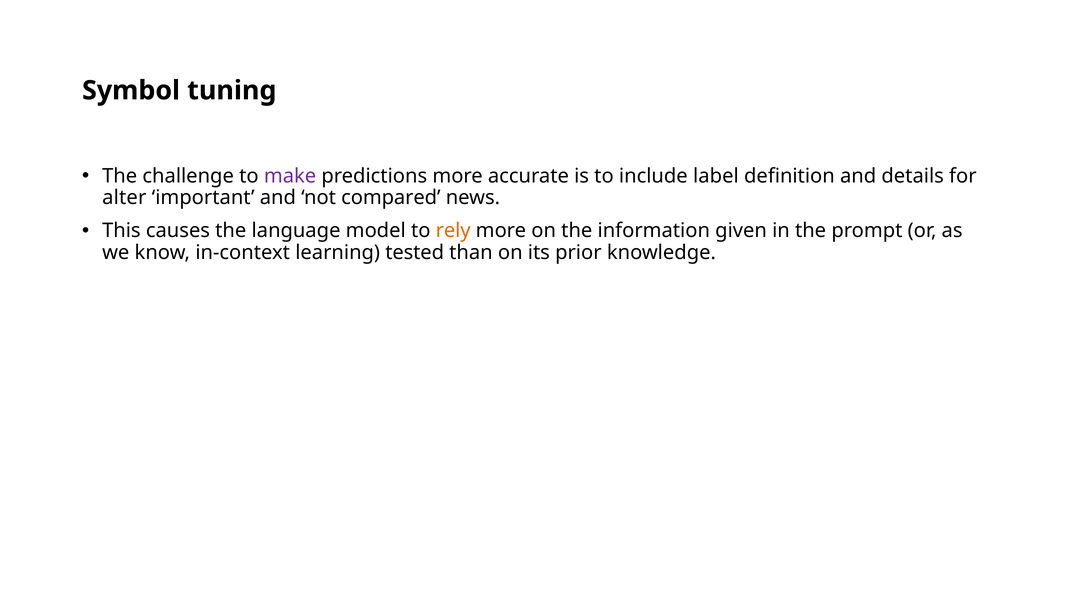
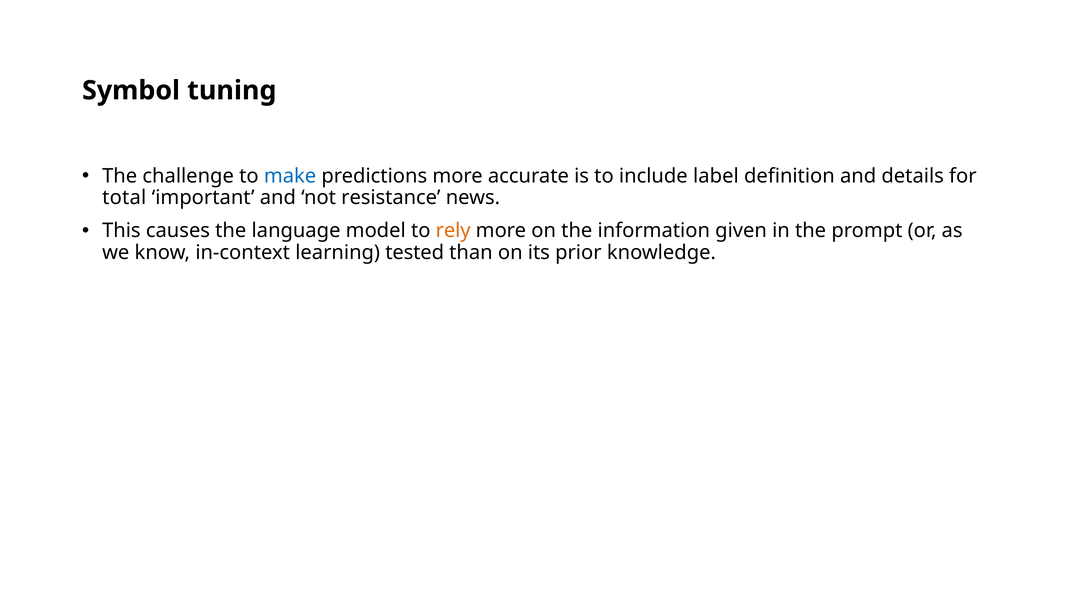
make colour: purple -> blue
alter: alter -> total
compared: compared -> resistance
